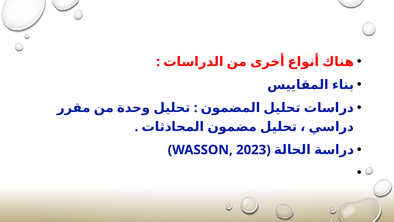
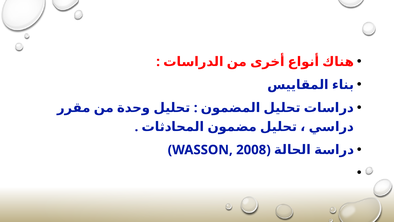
2023: 2023 -> 2008
